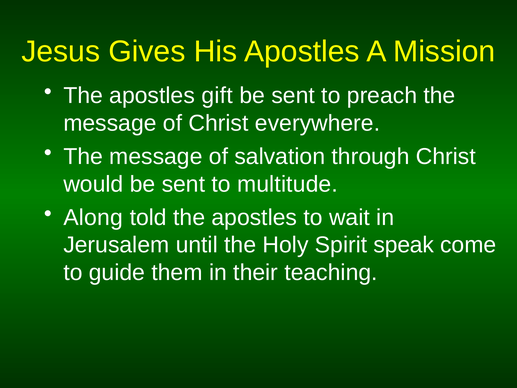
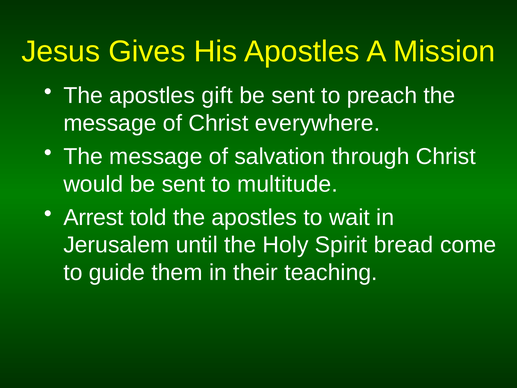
Along: Along -> Arrest
speak: speak -> bread
